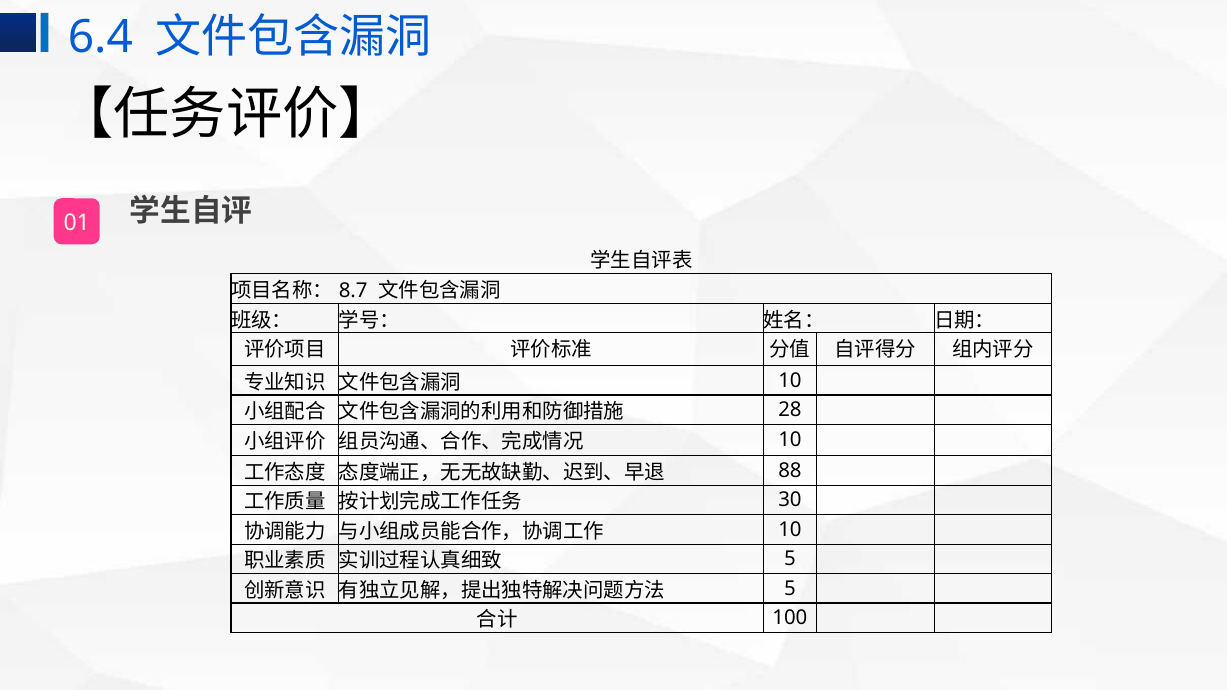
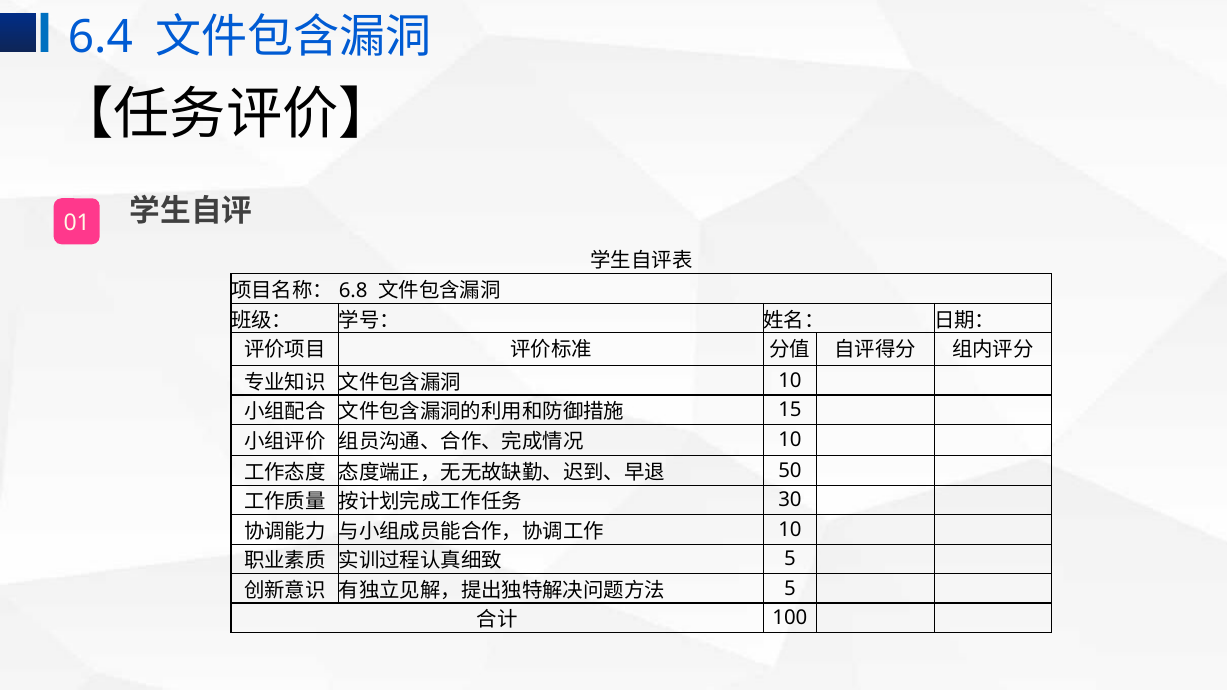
8.7: 8.7 -> 6.8
28: 28 -> 15
88: 88 -> 50
